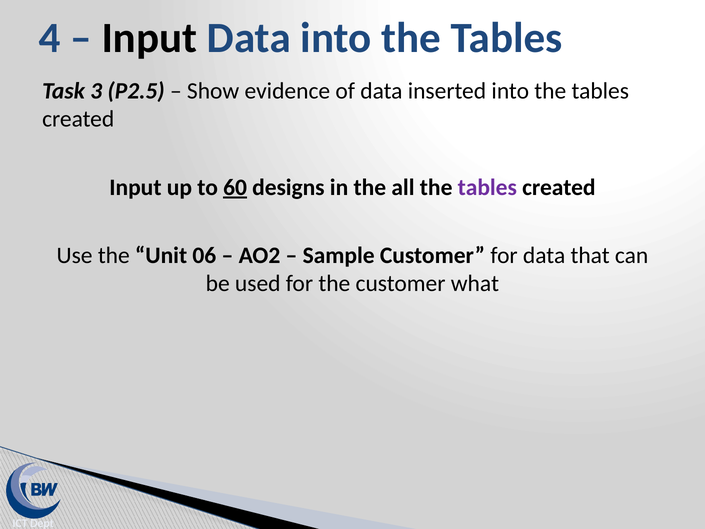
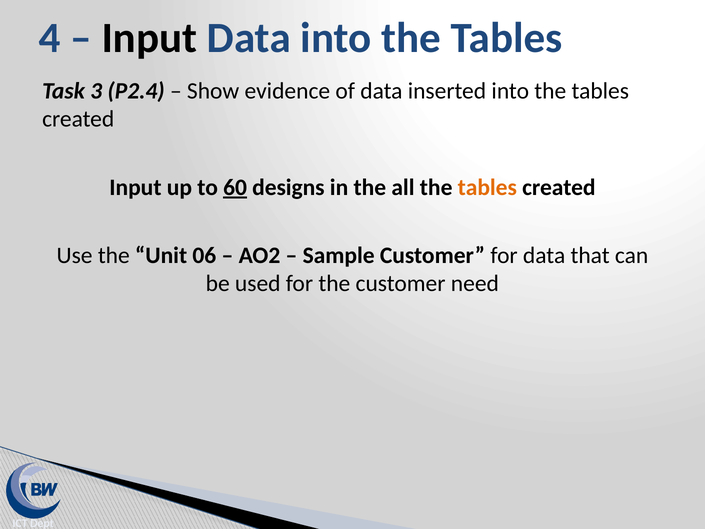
P2.5: P2.5 -> P2.4
tables at (487, 187) colour: purple -> orange
what: what -> need
